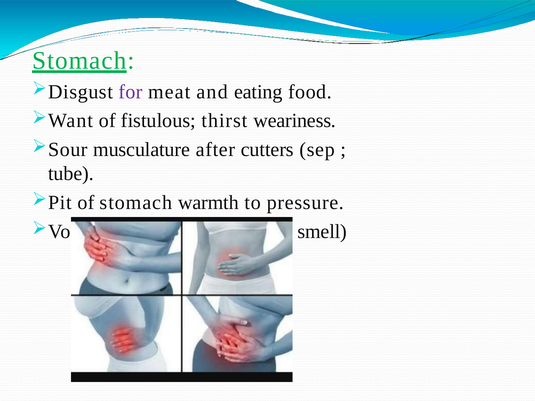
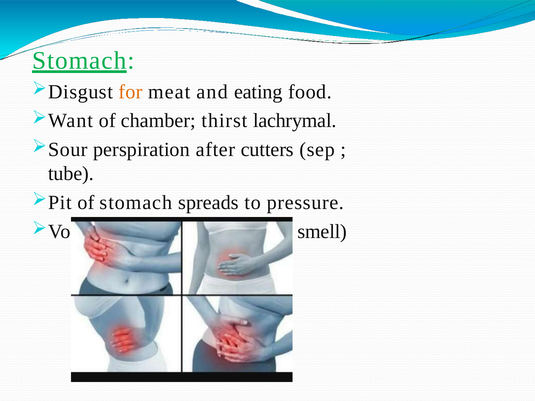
for colour: purple -> orange
fistulous: fistulous -> chamber
weariness: weariness -> lachrymal
musculature: musculature -> perspiration
warmth: warmth -> spreads
